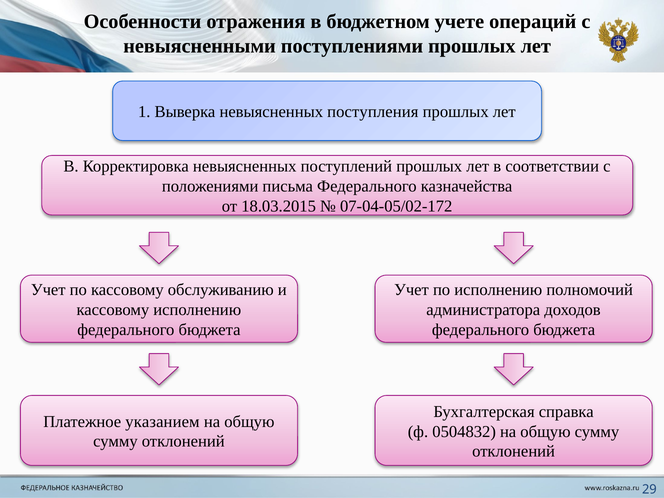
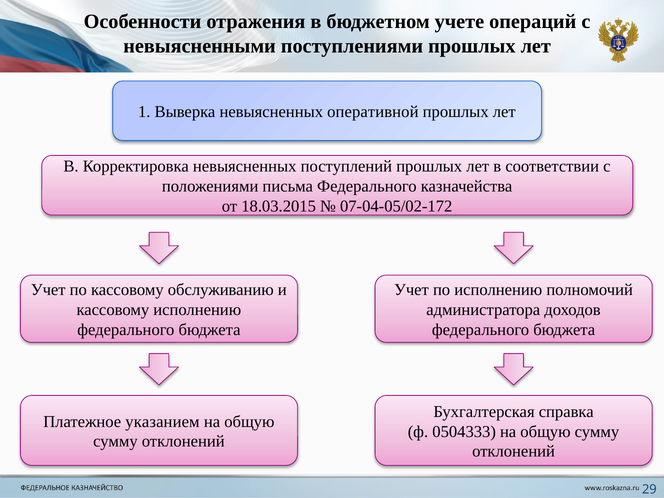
поступления: поступления -> оперативной
0504832: 0504832 -> 0504333
